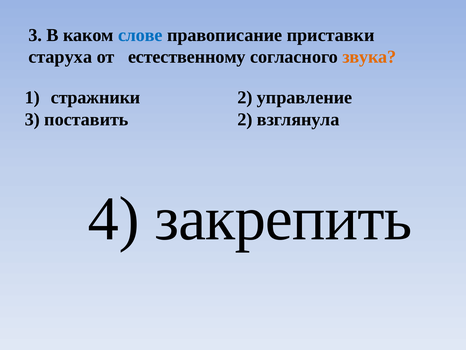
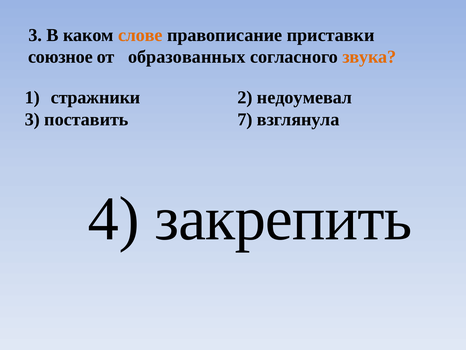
слове colour: blue -> orange
старуха: старуха -> союзное
естественному: естественному -> образованных
управление: управление -> недоумевал
поставить 2: 2 -> 7
